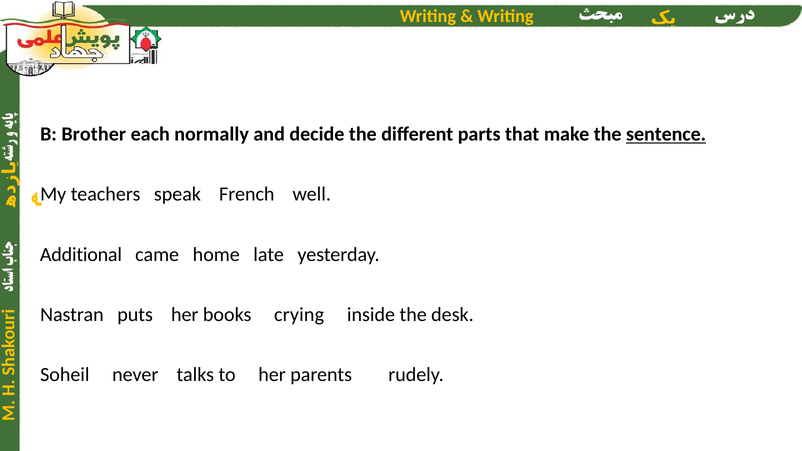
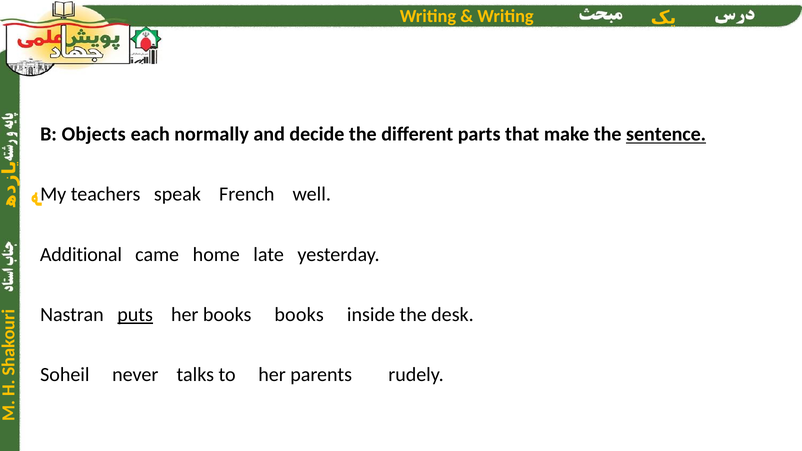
Brother: Brother -> Objects
puts underline: none -> present
books crying: crying -> books
